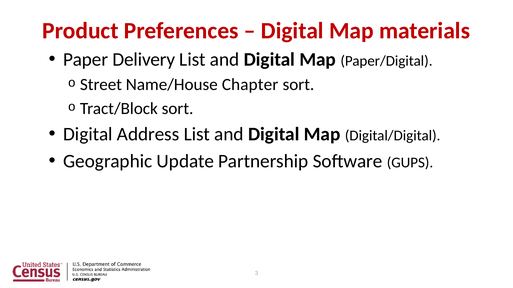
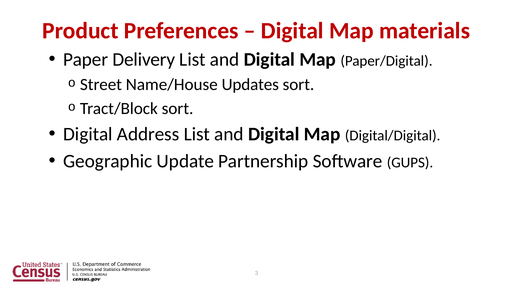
Chapter: Chapter -> Updates
